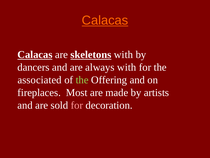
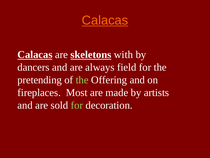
always with: with -> field
associated: associated -> pretending
for at (77, 105) colour: pink -> light green
